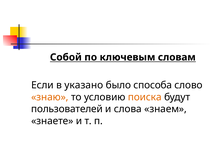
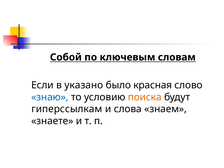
способа: способа -> красная
знаю colour: orange -> blue
пользователей: пользователей -> гиперссылкам
